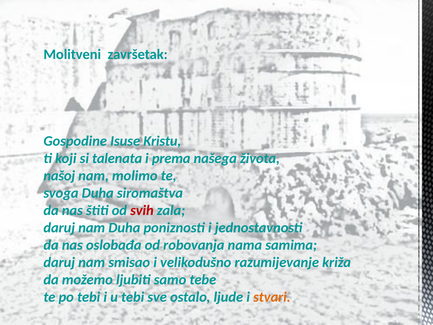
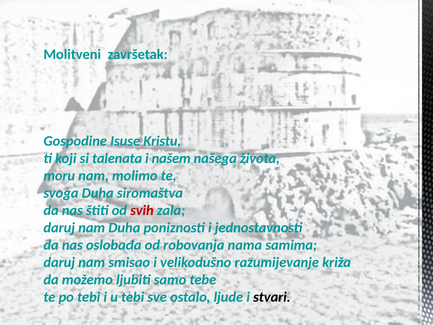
prema: prema -> našem
našoj: našoj -> moru
stvari colour: orange -> black
